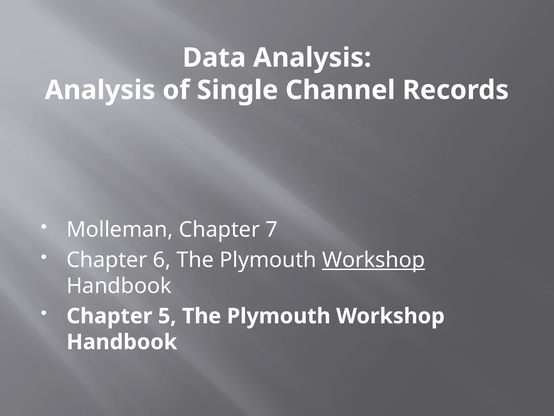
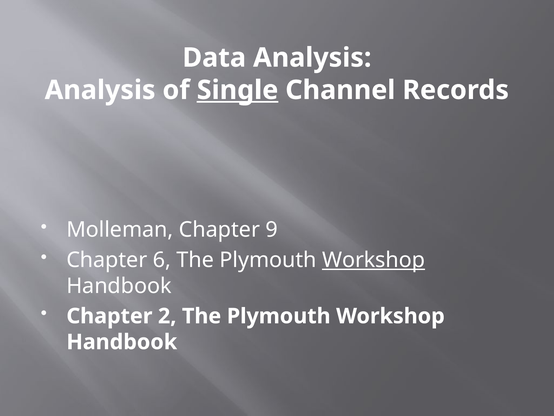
Single underline: none -> present
7: 7 -> 9
5: 5 -> 2
